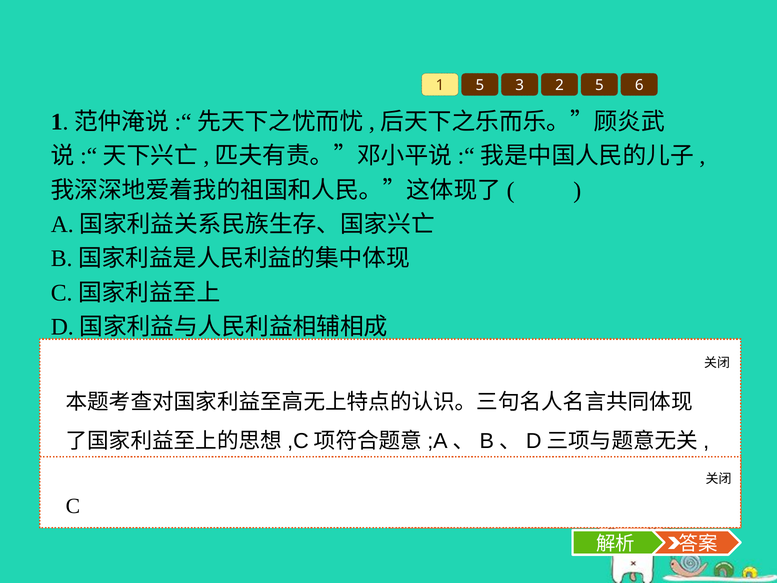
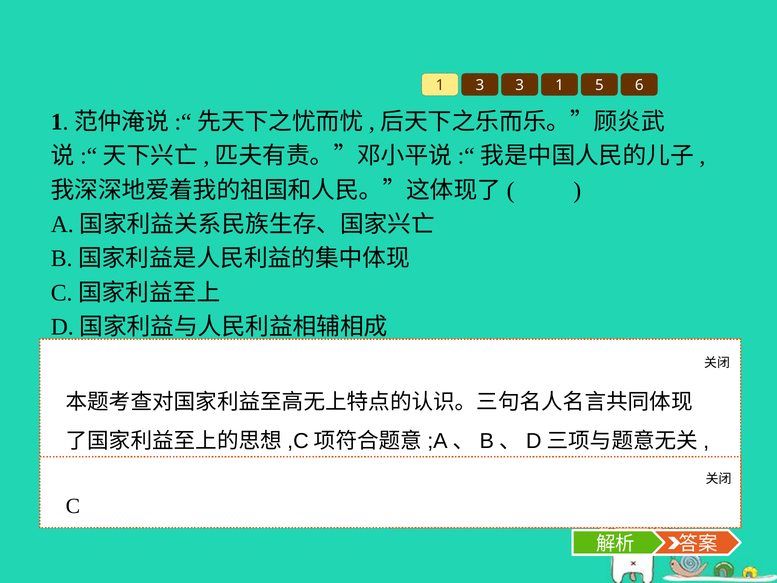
1 5: 5 -> 3
3 2: 2 -> 1
